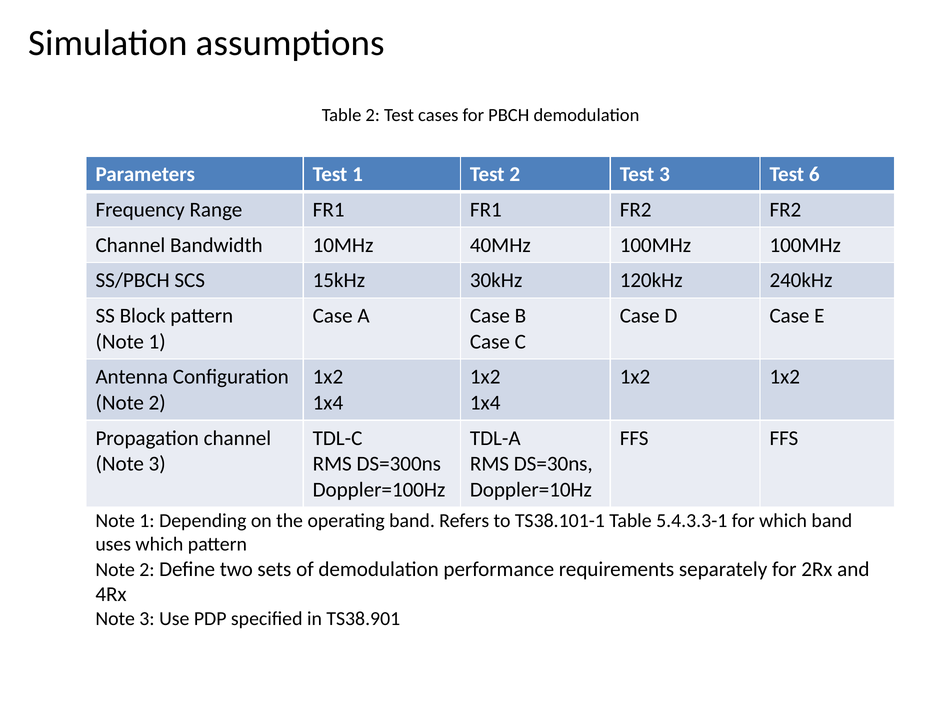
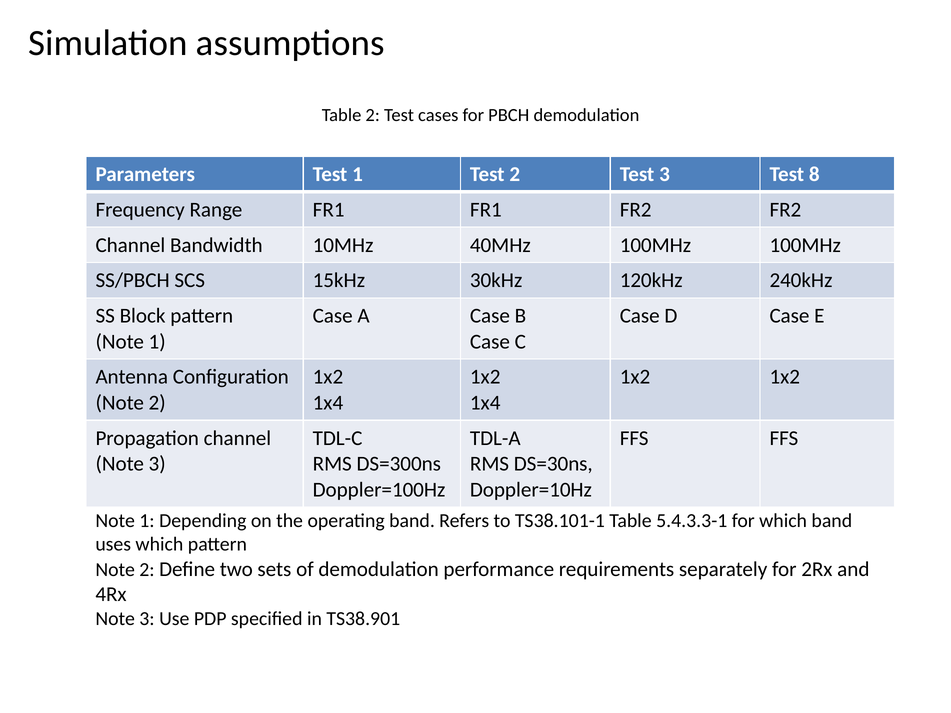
6: 6 -> 8
